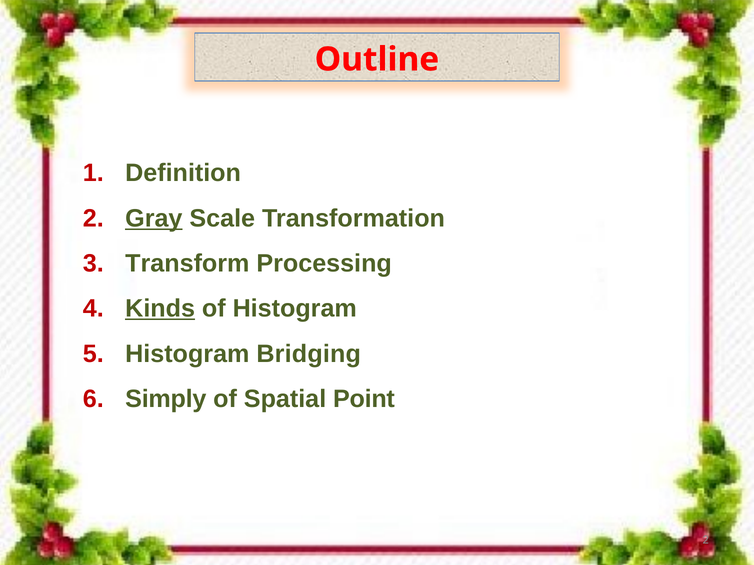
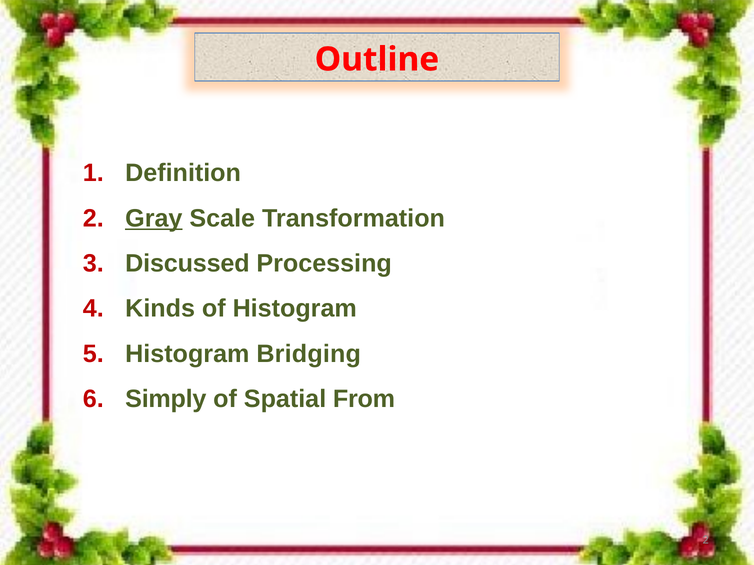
Transform: Transform -> Discussed
Kinds underline: present -> none
Point: Point -> From
